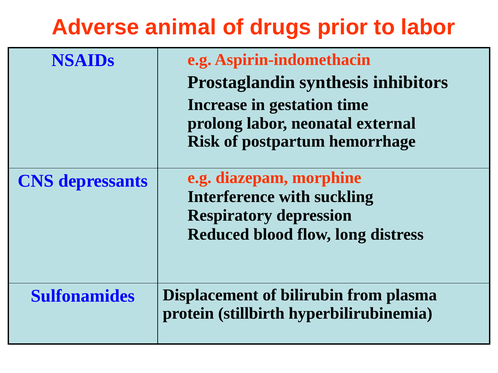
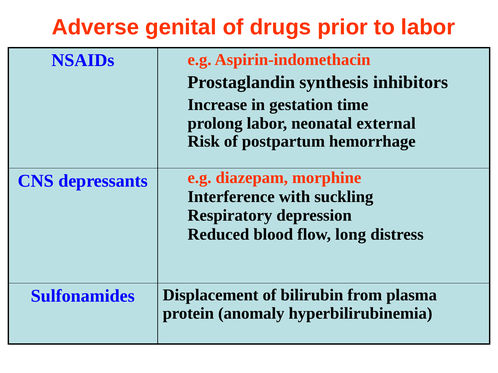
animal: animal -> genital
stillbirth: stillbirth -> anomaly
